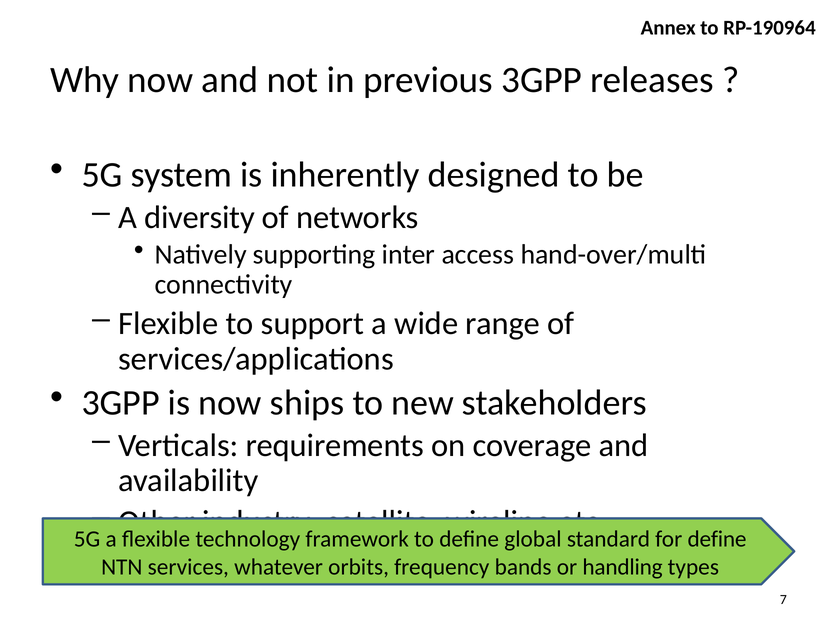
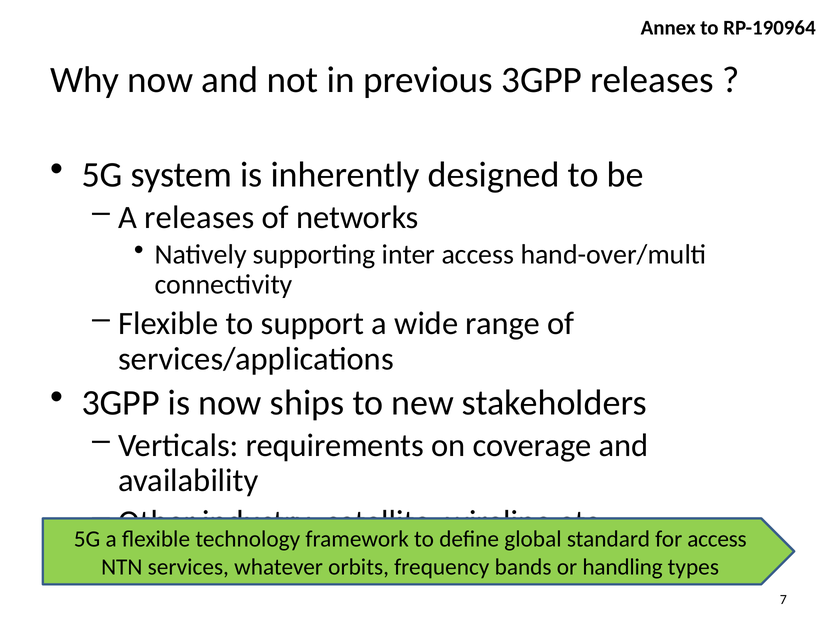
A diversity: diversity -> releases
for define: define -> access
